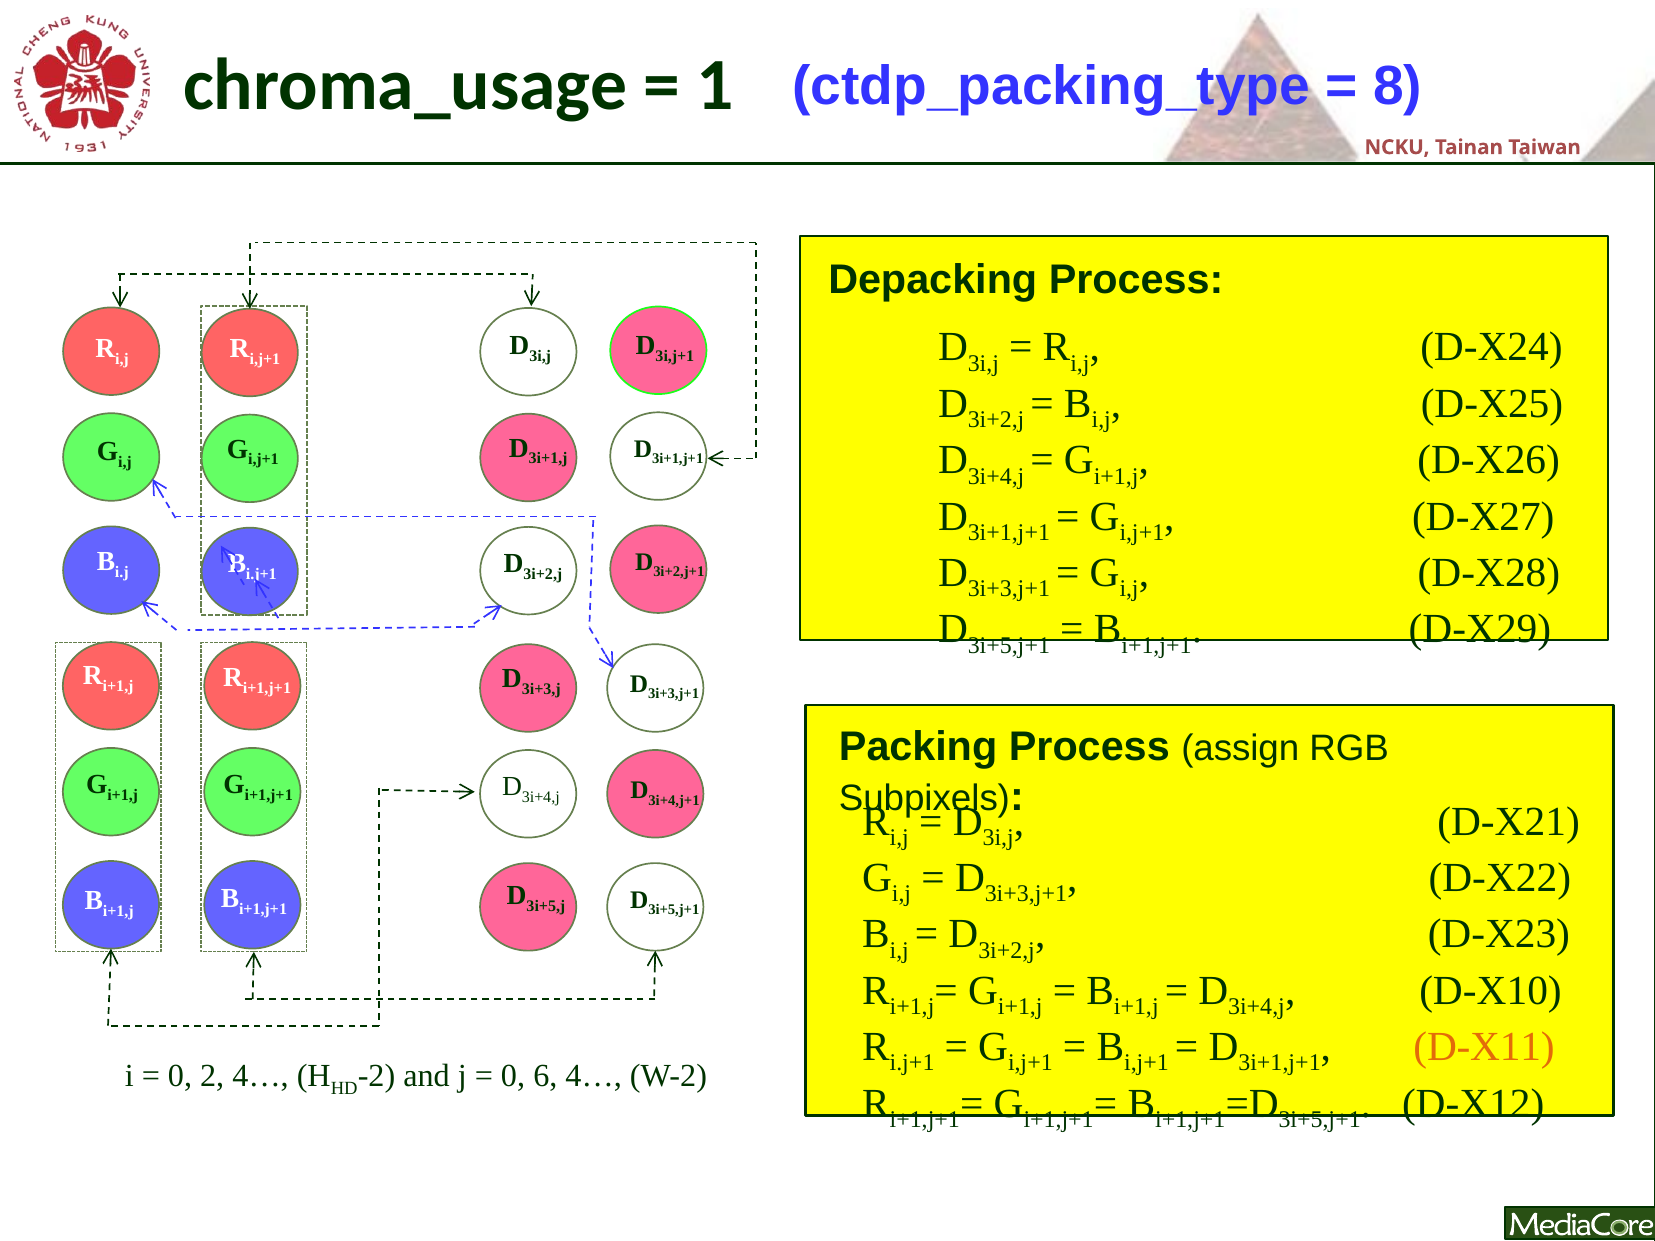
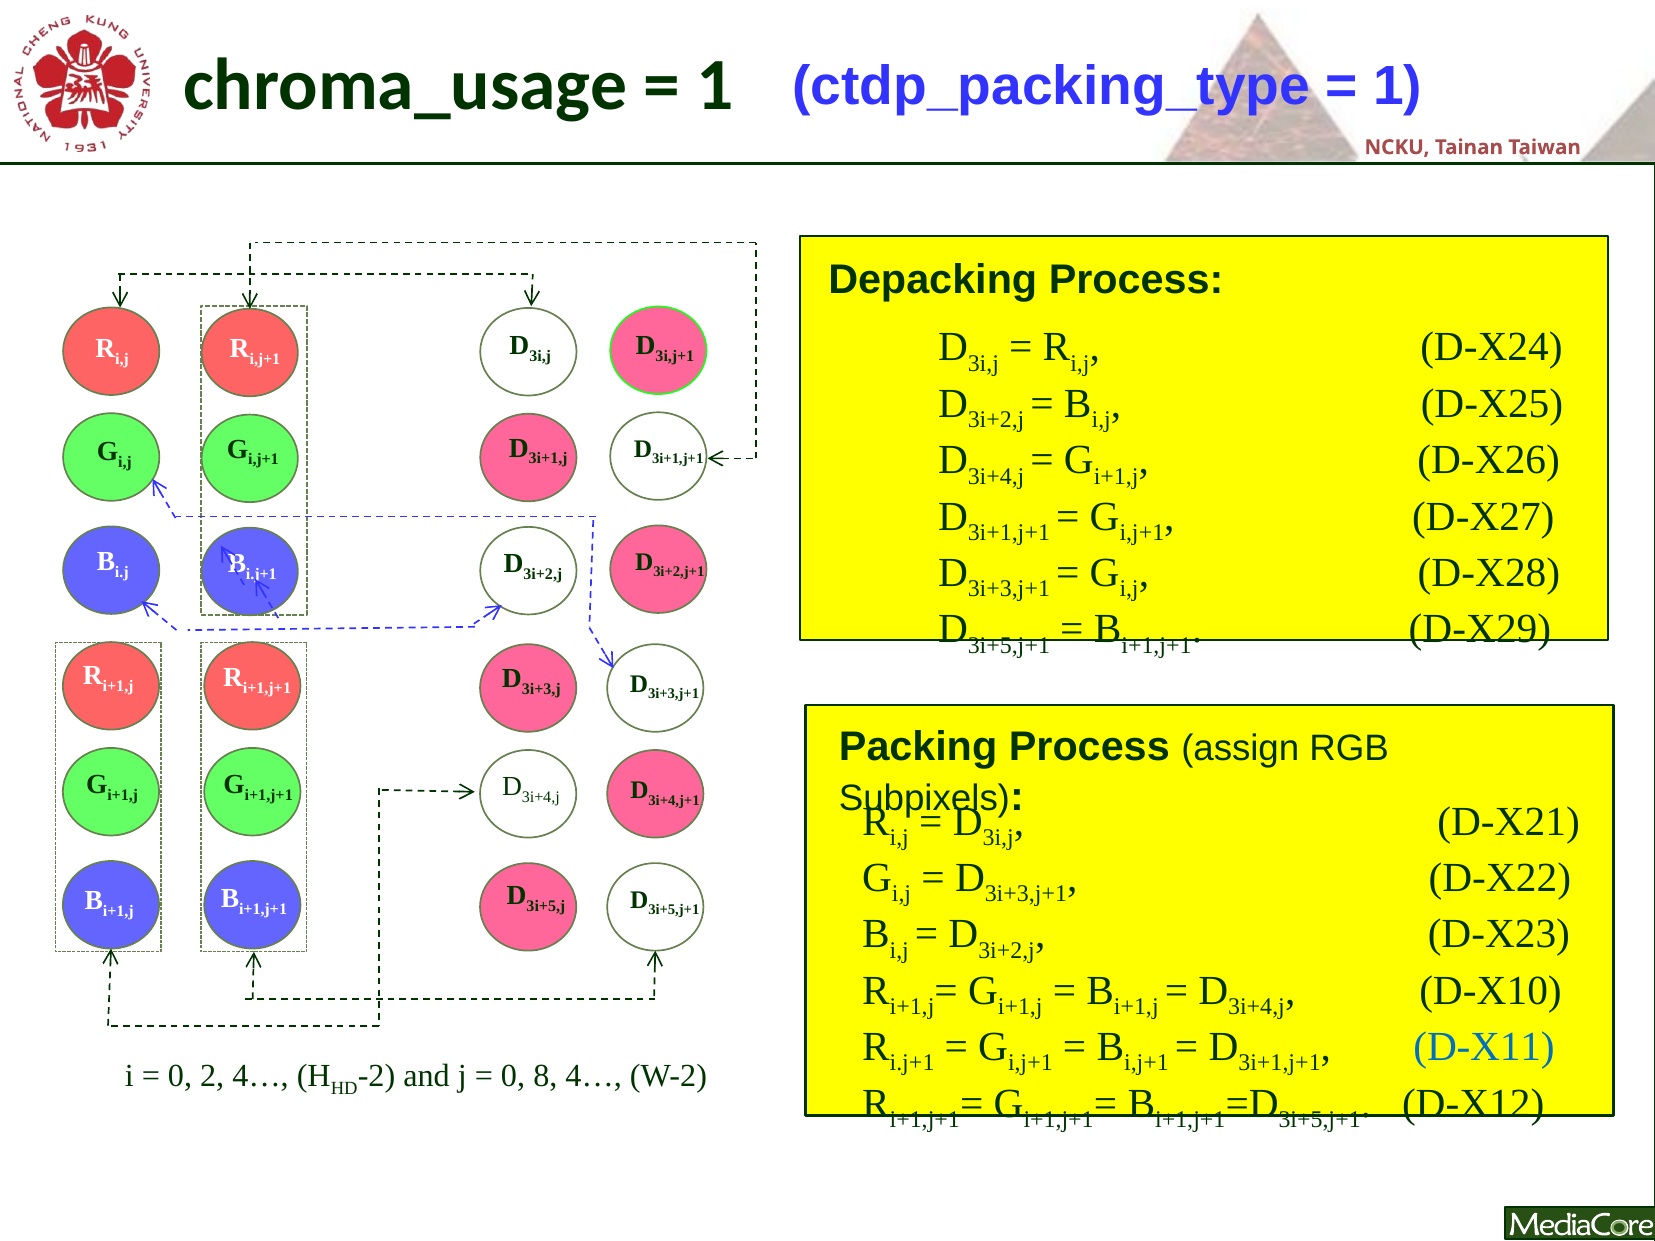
8 at (1398, 86): 8 -> 1
D-X11 colour: orange -> blue
6: 6 -> 8
